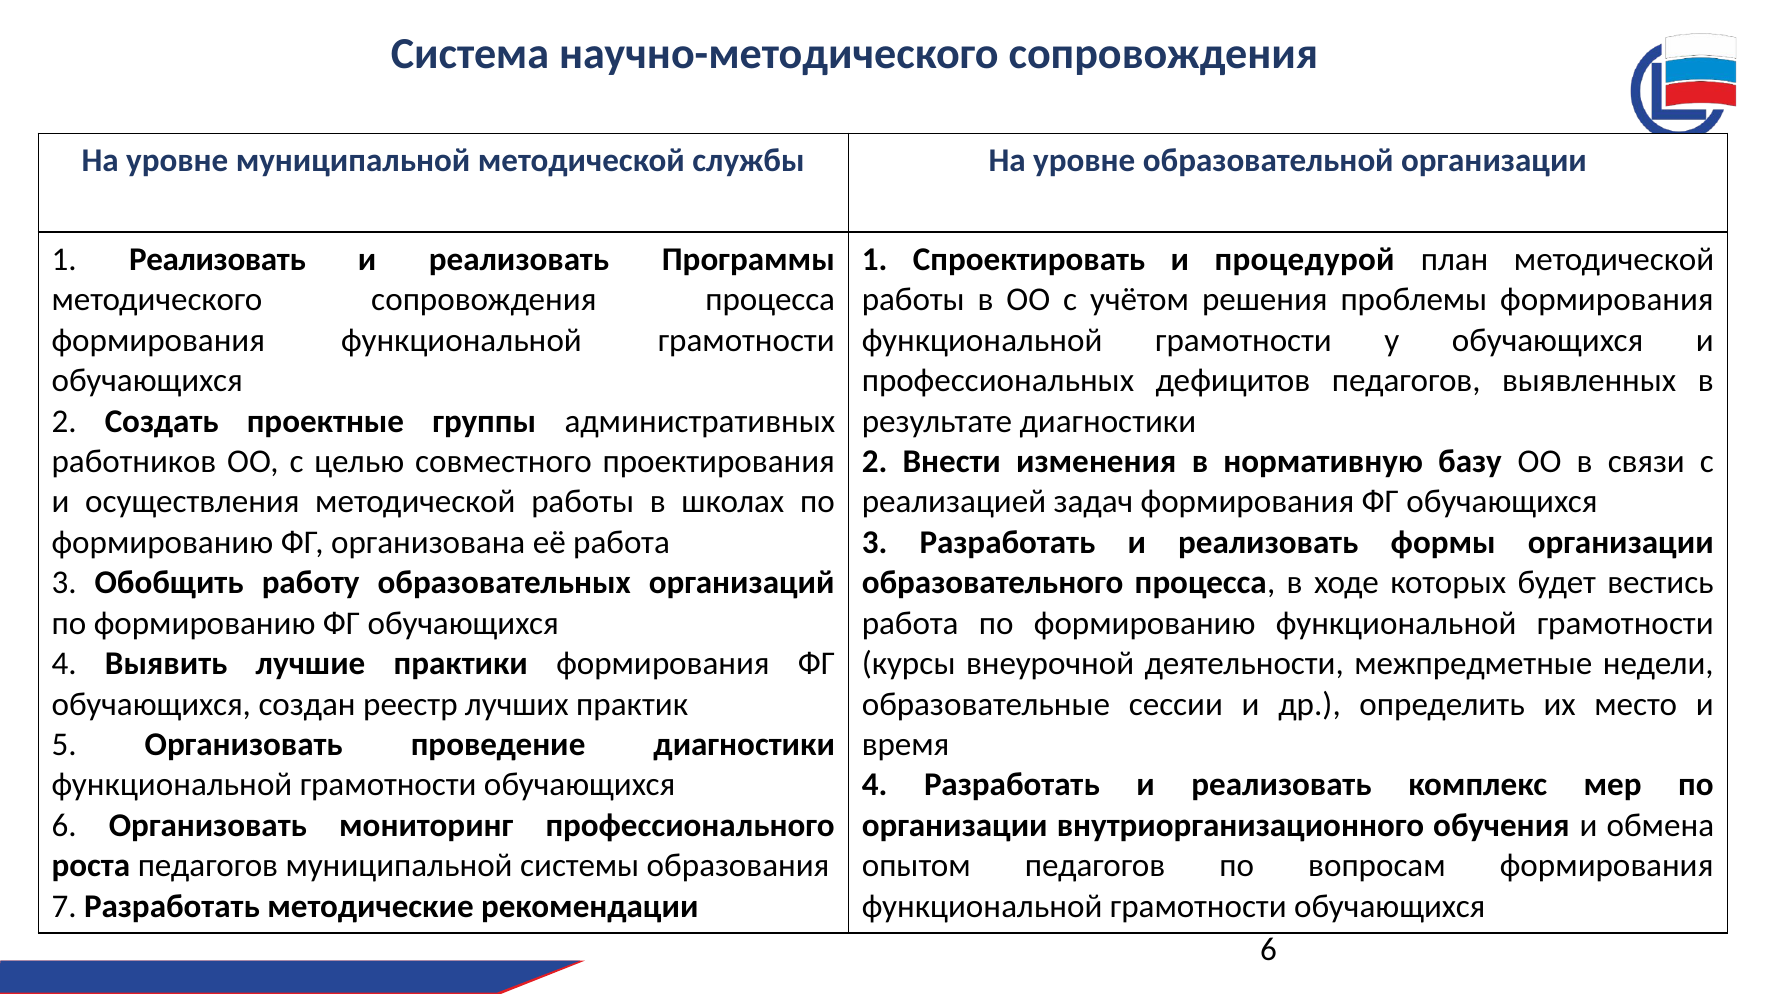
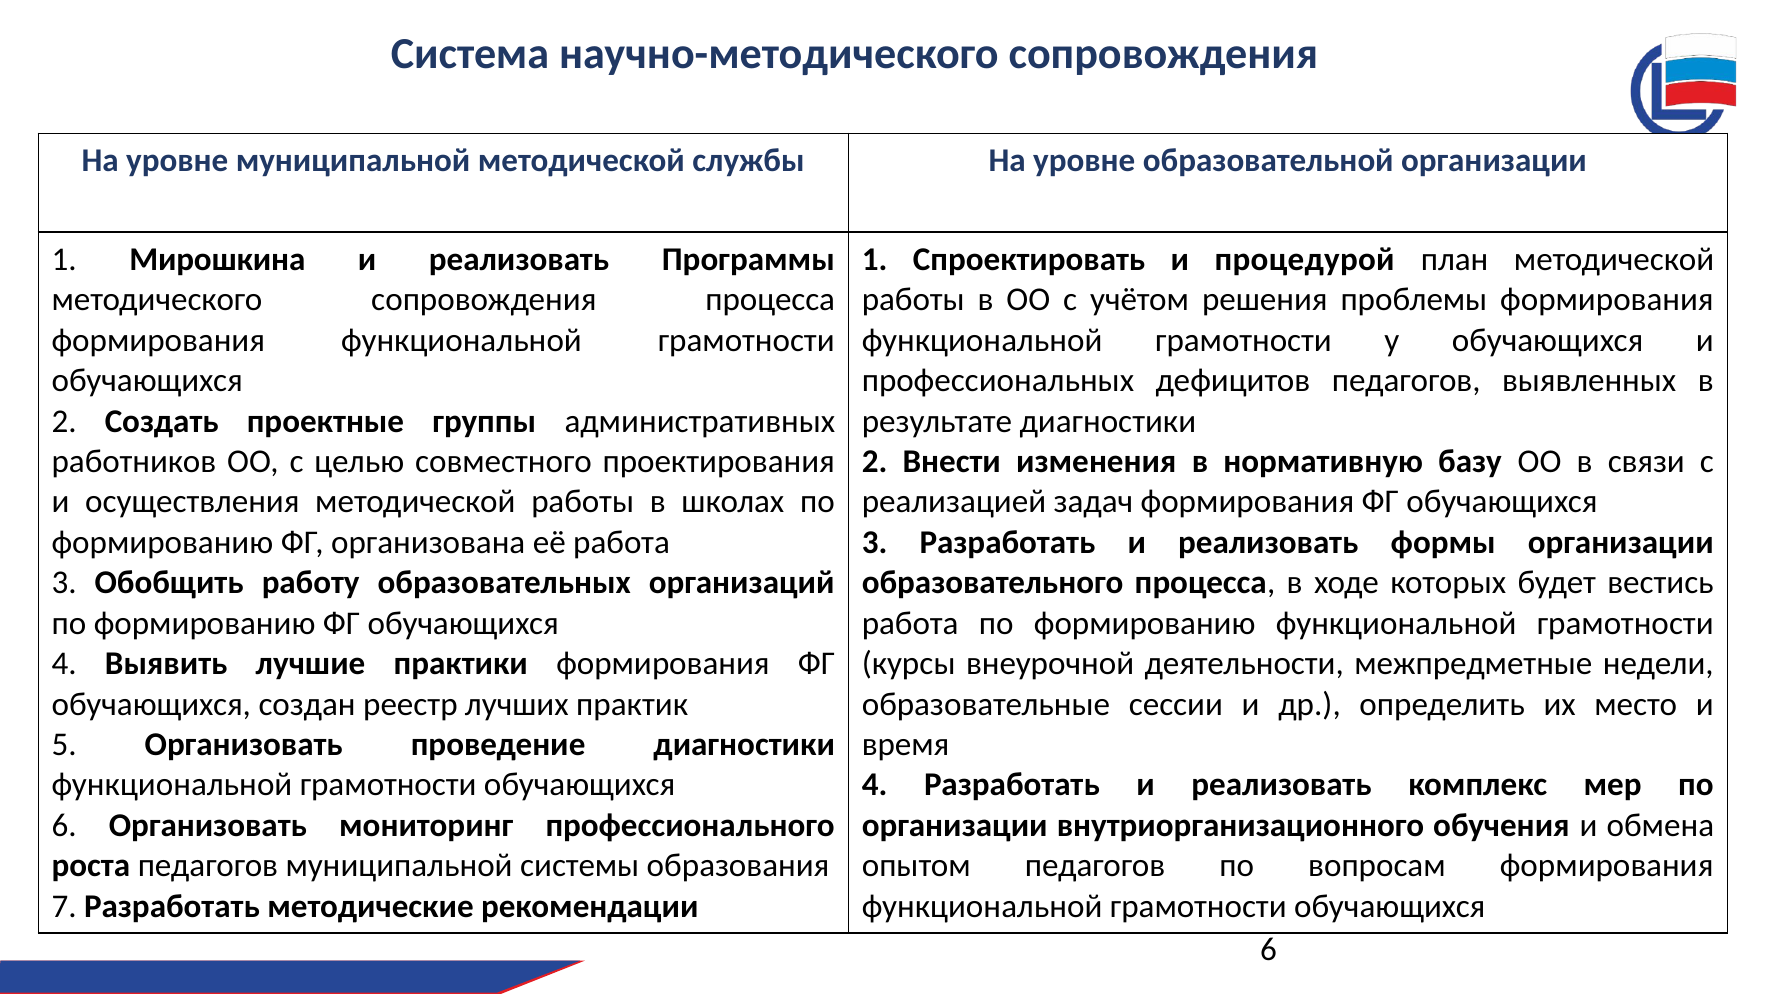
1 Реализовать: Реализовать -> Мирошкина
